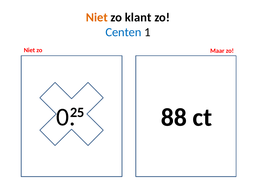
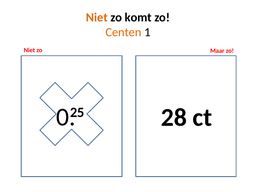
klant: klant -> komt
Centen colour: blue -> orange
88: 88 -> 28
